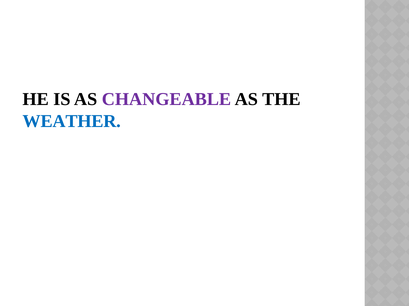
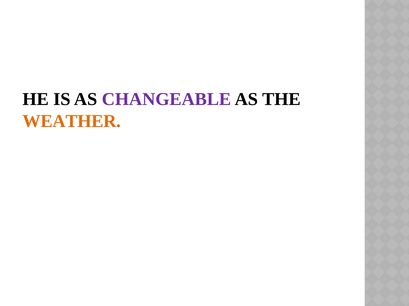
WEATHER colour: blue -> orange
